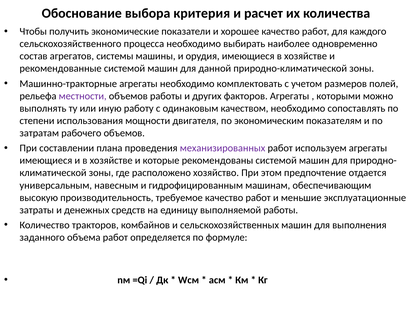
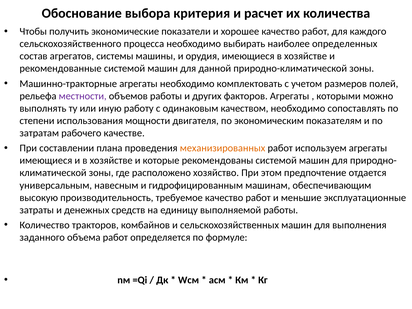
одновременно: одновременно -> определенных
рабочего объемов: объемов -> качестве
механизированных colour: purple -> orange
